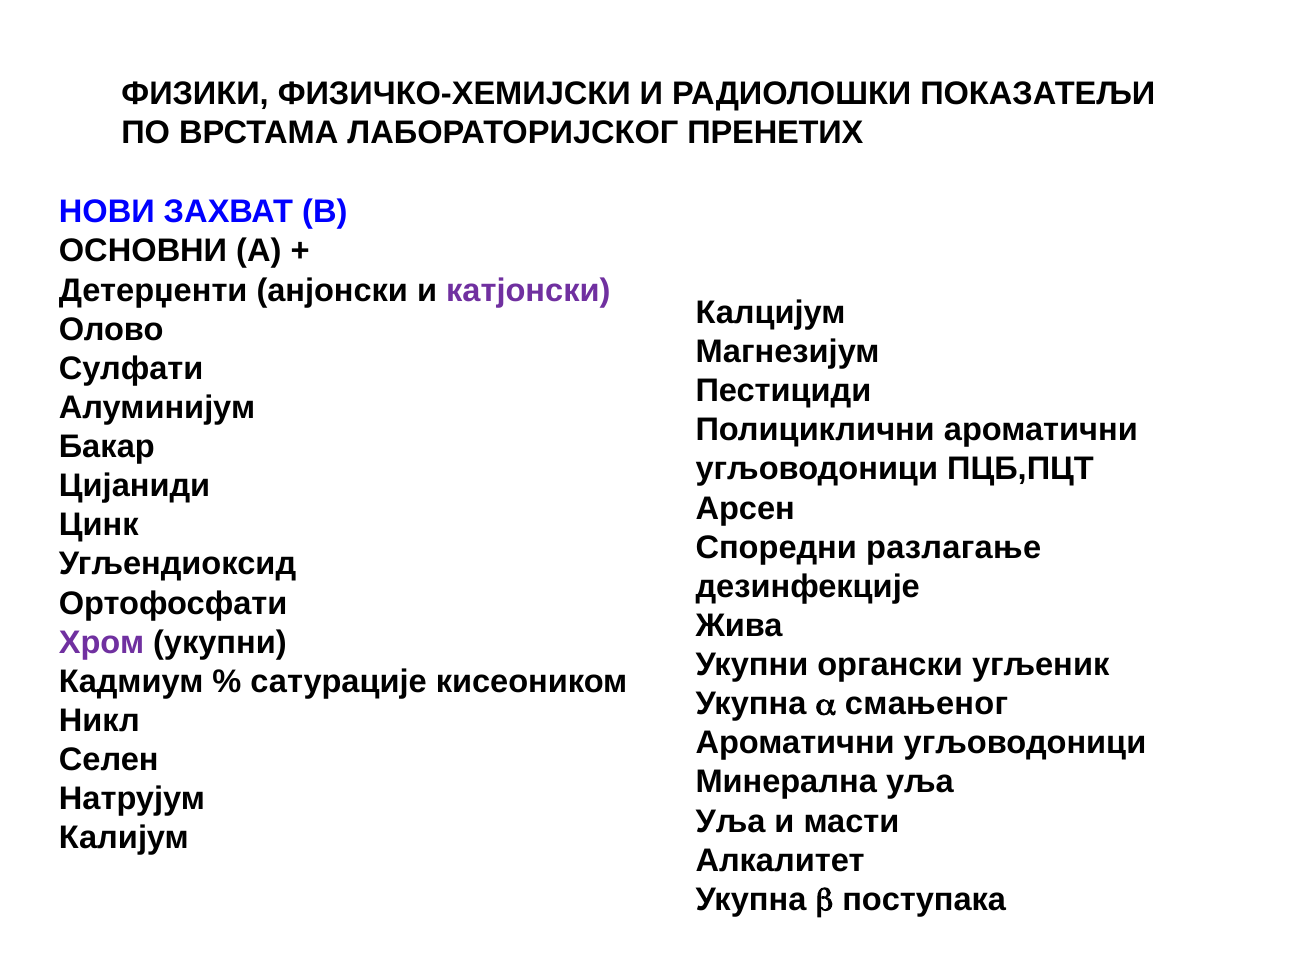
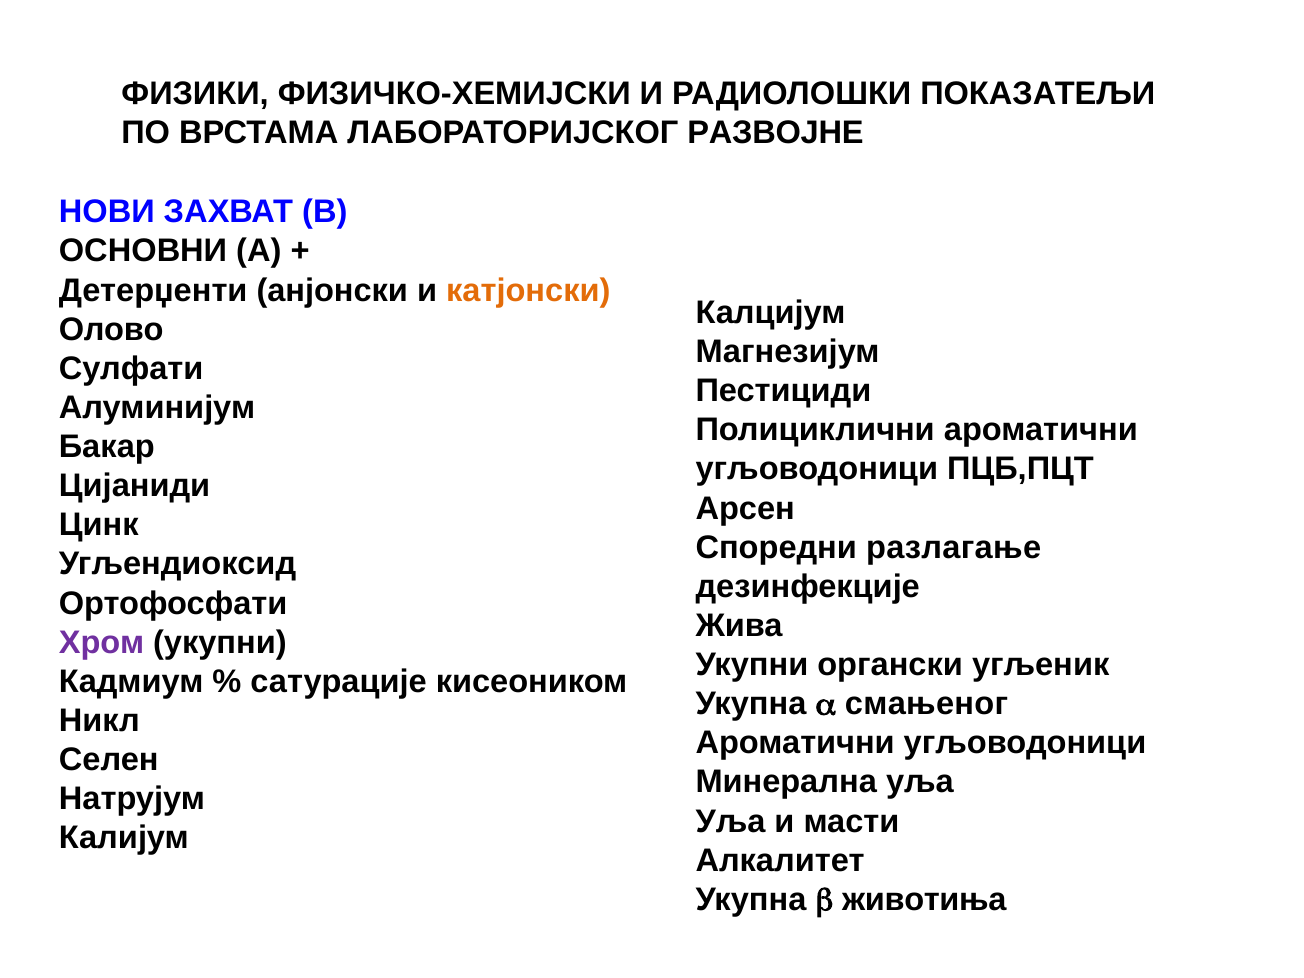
ПРЕНЕТИХ: ПРЕНЕТИХ -> РАЗВОЈНЕ
катјонски colour: purple -> orange
поступака: поступака -> животиња
